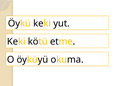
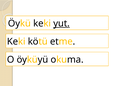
yut underline: none -> present
